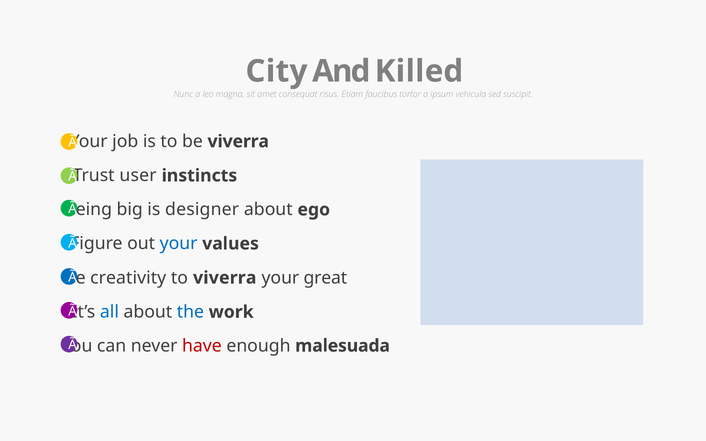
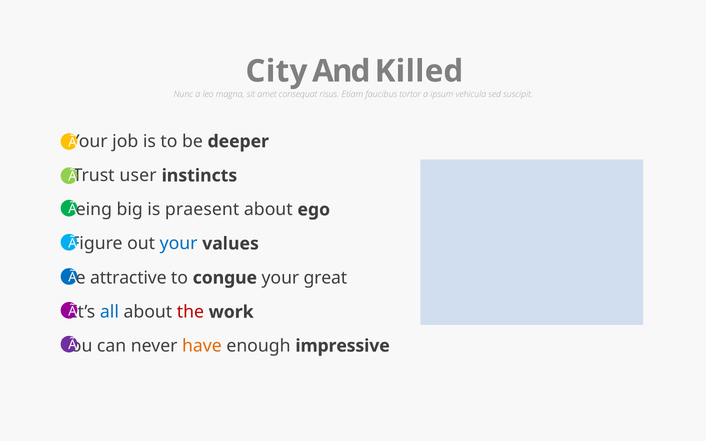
be viverra: viverra -> deeper
designer: designer -> praesent
creativity: creativity -> attractive
to viverra: viverra -> congue
the colour: blue -> red
have colour: red -> orange
malesuada: malesuada -> impressive
